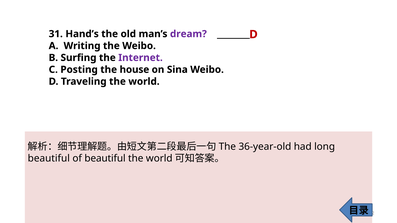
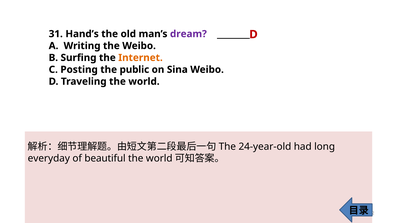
Internet colour: purple -> orange
house: house -> public
36-year-old: 36-year-old -> 24-year-old
beautiful at (49, 159): beautiful -> everyday
